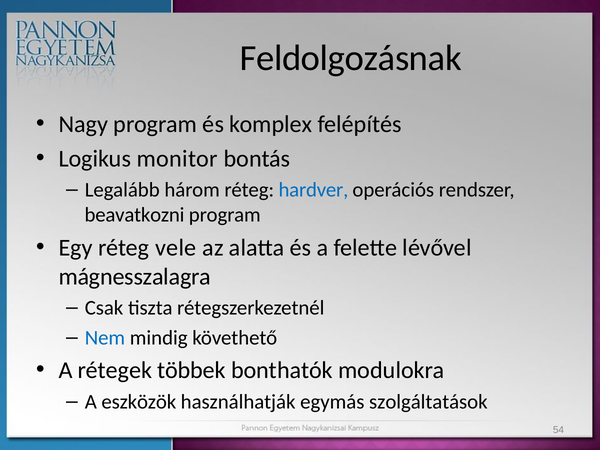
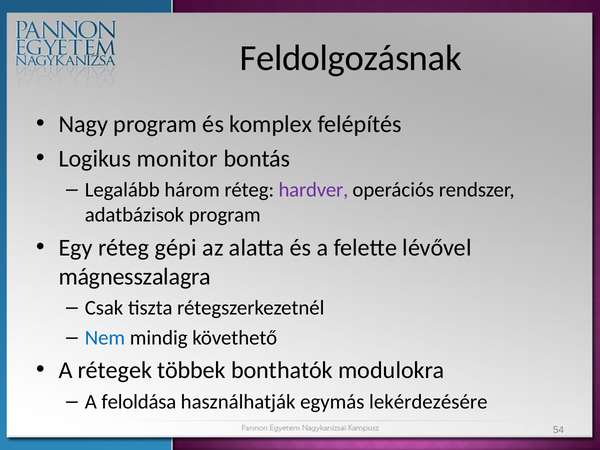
hardver colour: blue -> purple
beavatkozni: beavatkozni -> adatbázisok
vele: vele -> gépi
eszközök: eszközök -> feloldása
szolgáltatások: szolgáltatások -> lekérdezésére
